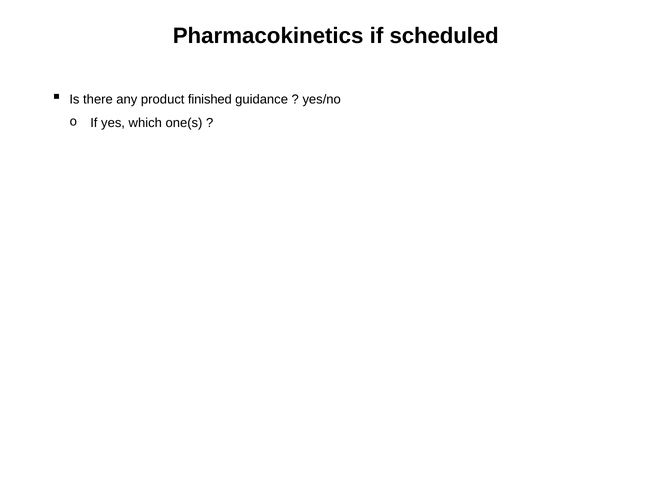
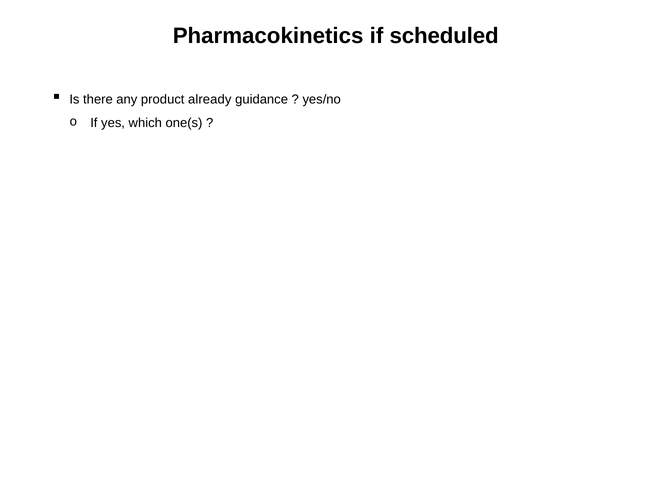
finished: finished -> already
